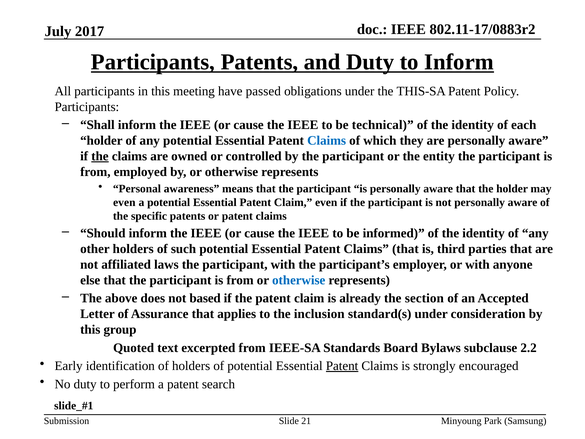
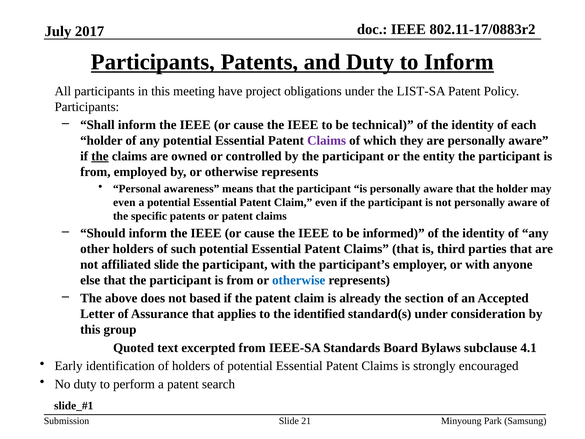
passed: passed -> project
THIS-SA: THIS-SA -> LIST-SA
Claims at (327, 141) colour: blue -> purple
affiliated laws: laws -> slide
inclusion: inclusion -> identified
2.2: 2.2 -> 4.1
Patent at (342, 366) underline: present -> none
